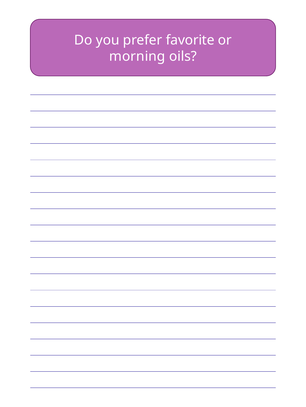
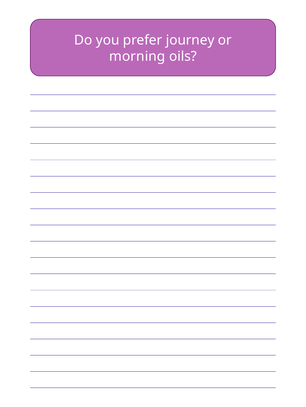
favorite: favorite -> journey
